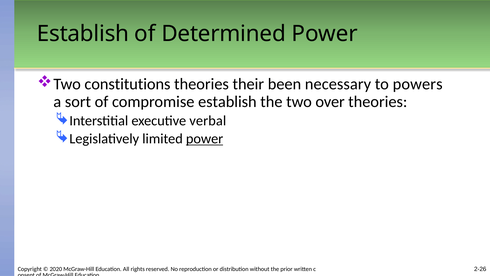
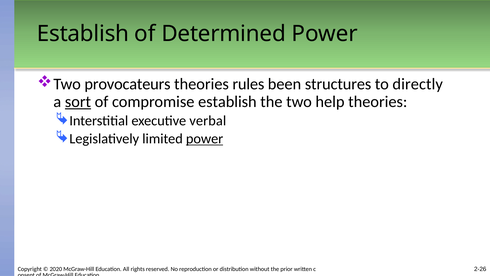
constitutions: constitutions -> provocateurs
their: their -> rules
necessary: necessary -> structures
powers: powers -> directly
sort underline: none -> present
over: over -> help
